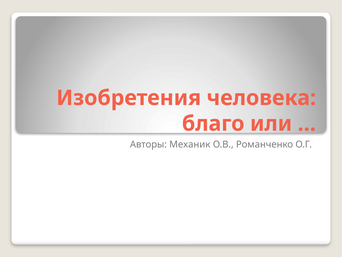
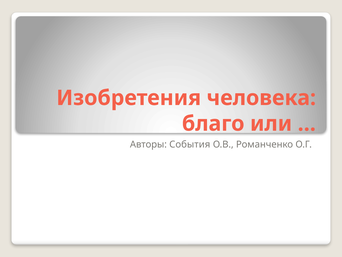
Механик: Механик -> События
